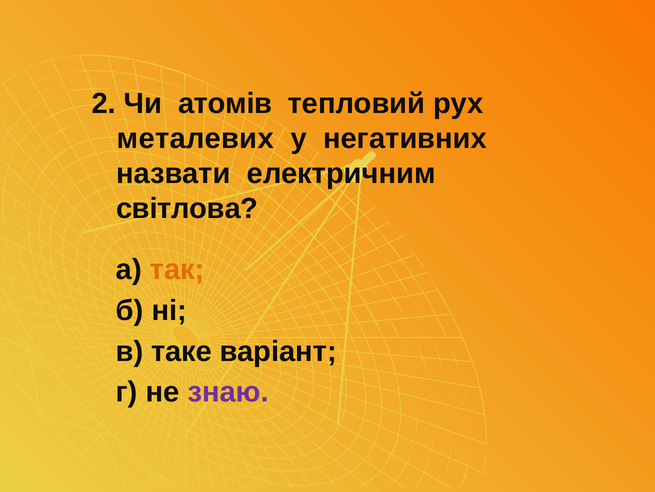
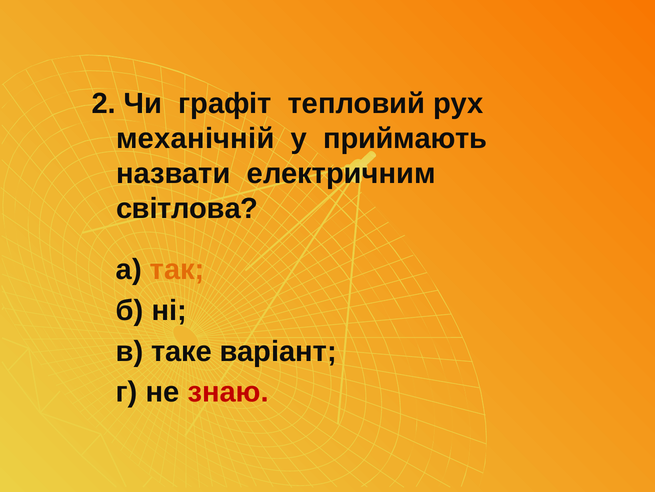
атомів: атомів -> графіт
металевих: металевих -> механічній
негативних: негативних -> приймають
знаю colour: purple -> red
